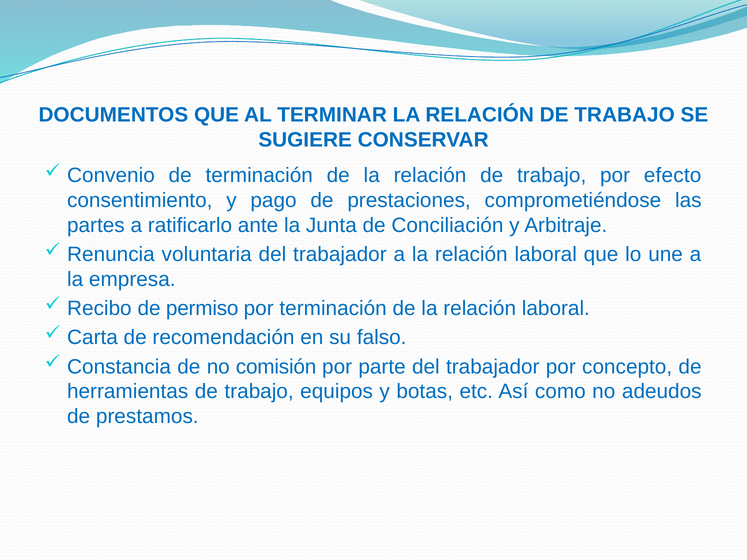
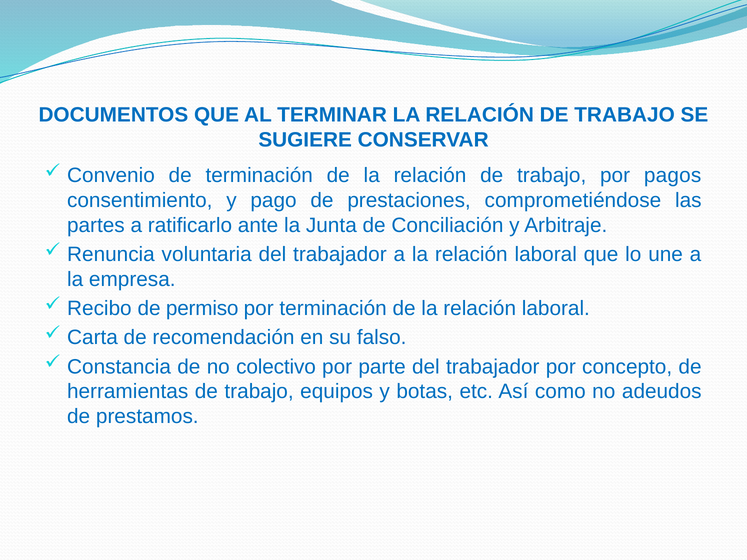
efecto: efecto -> pagos
comisión: comisión -> colectivo
